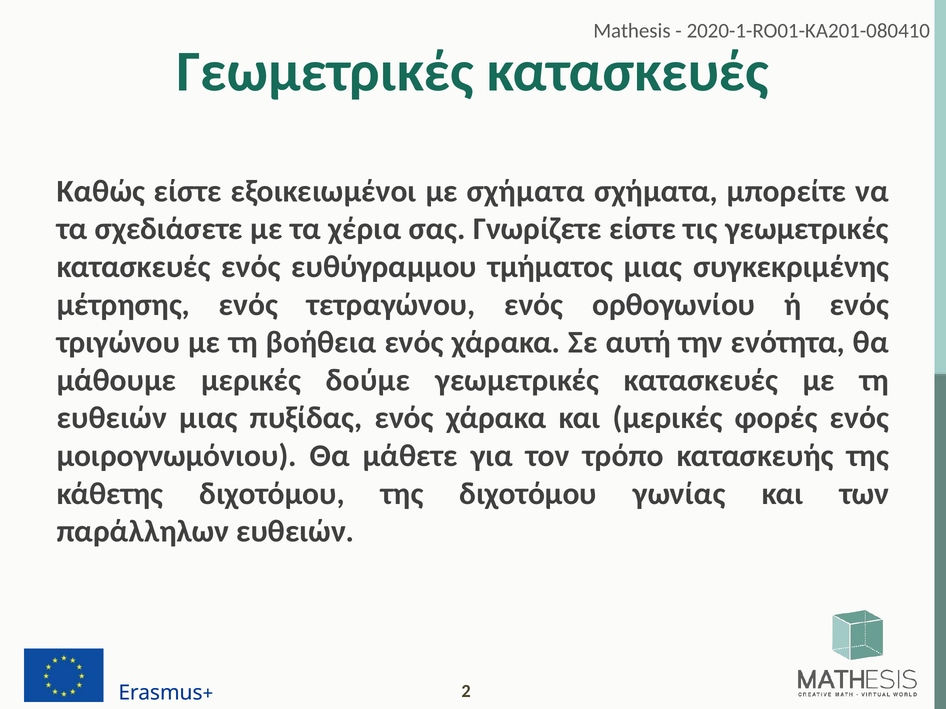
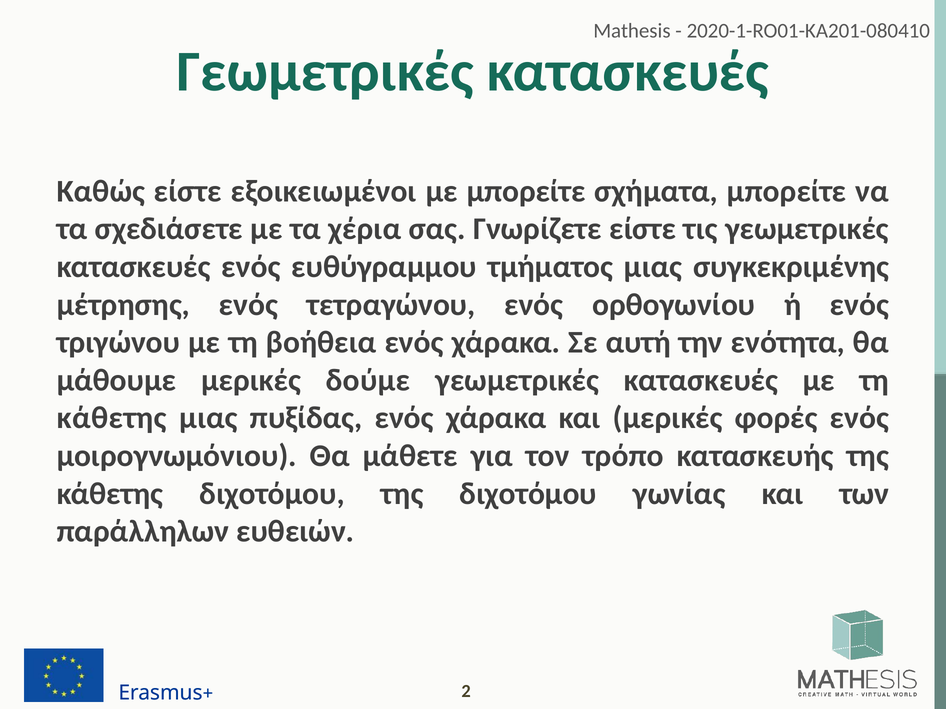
με σχήματα: σχήματα -> μπορείτε
ευθειών at (112, 418): ευθειών -> κάθετης
